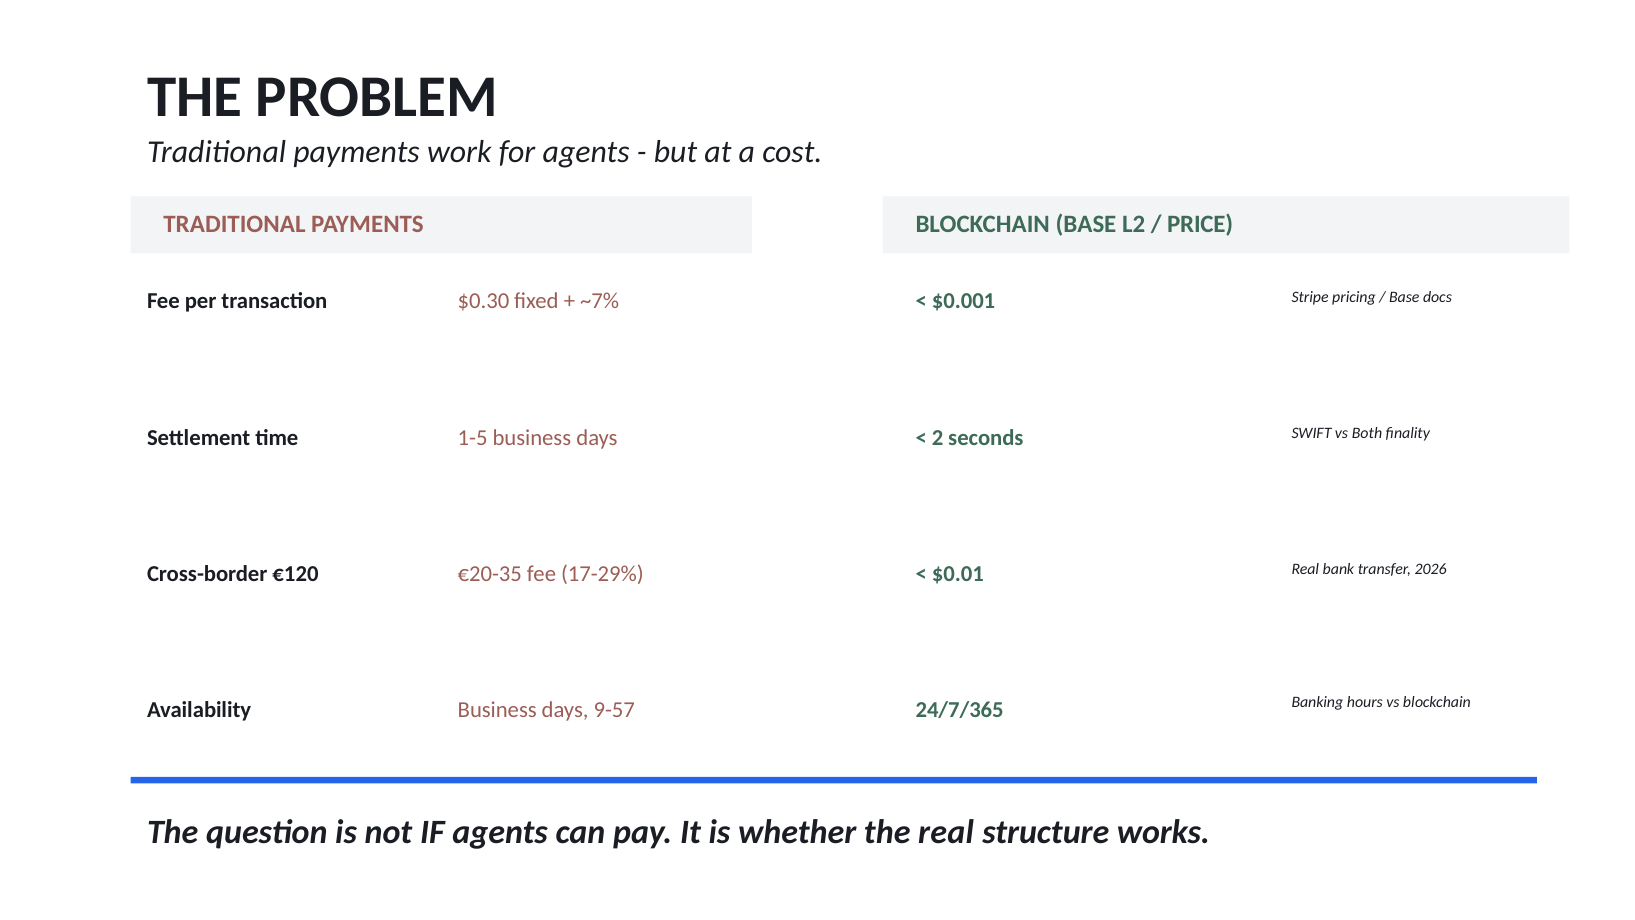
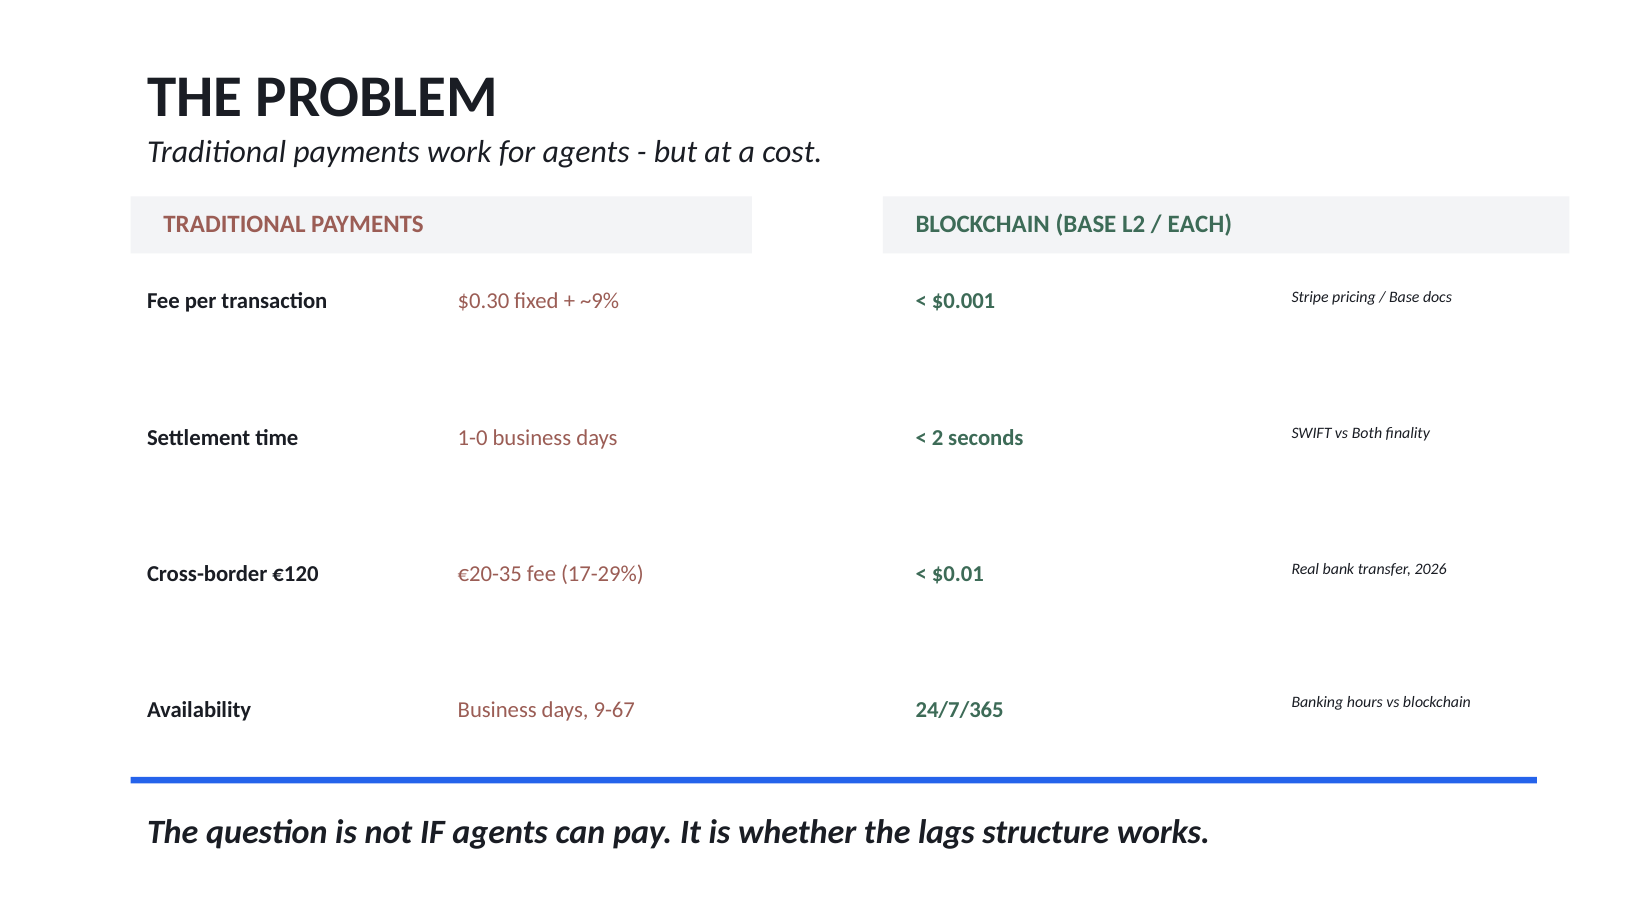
PRICE: PRICE -> EACH
~7%: ~7% -> ~9%
1-5: 1-5 -> 1-0
9-57: 9-57 -> 9-67
the real: real -> lags
